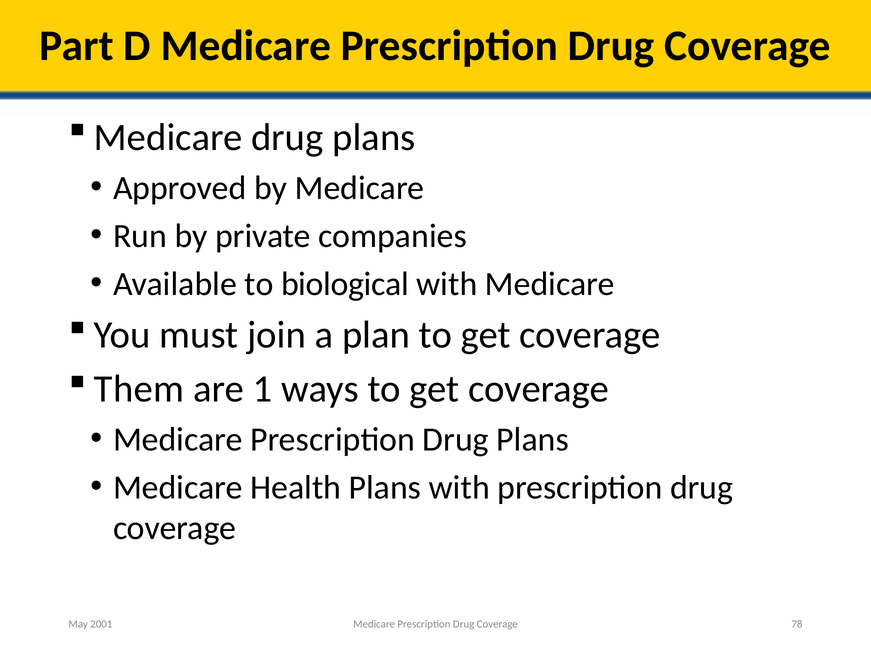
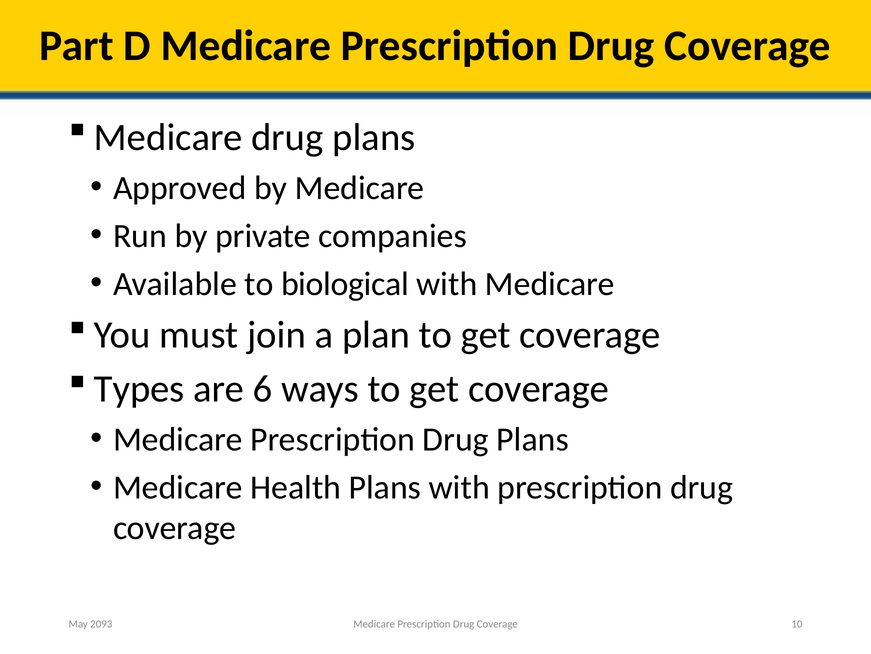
Them: Them -> Types
1: 1 -> 6
78: 78 -> 10
2001: 2001 -> 2093
